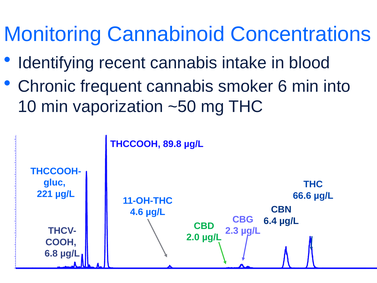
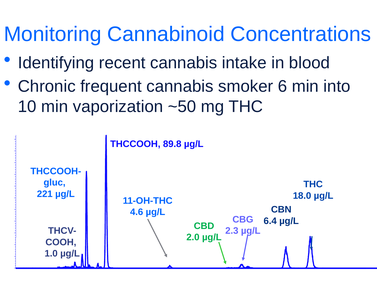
66.6: 66.6 -> 18.0
6.8: 6.8 -> 1.0
